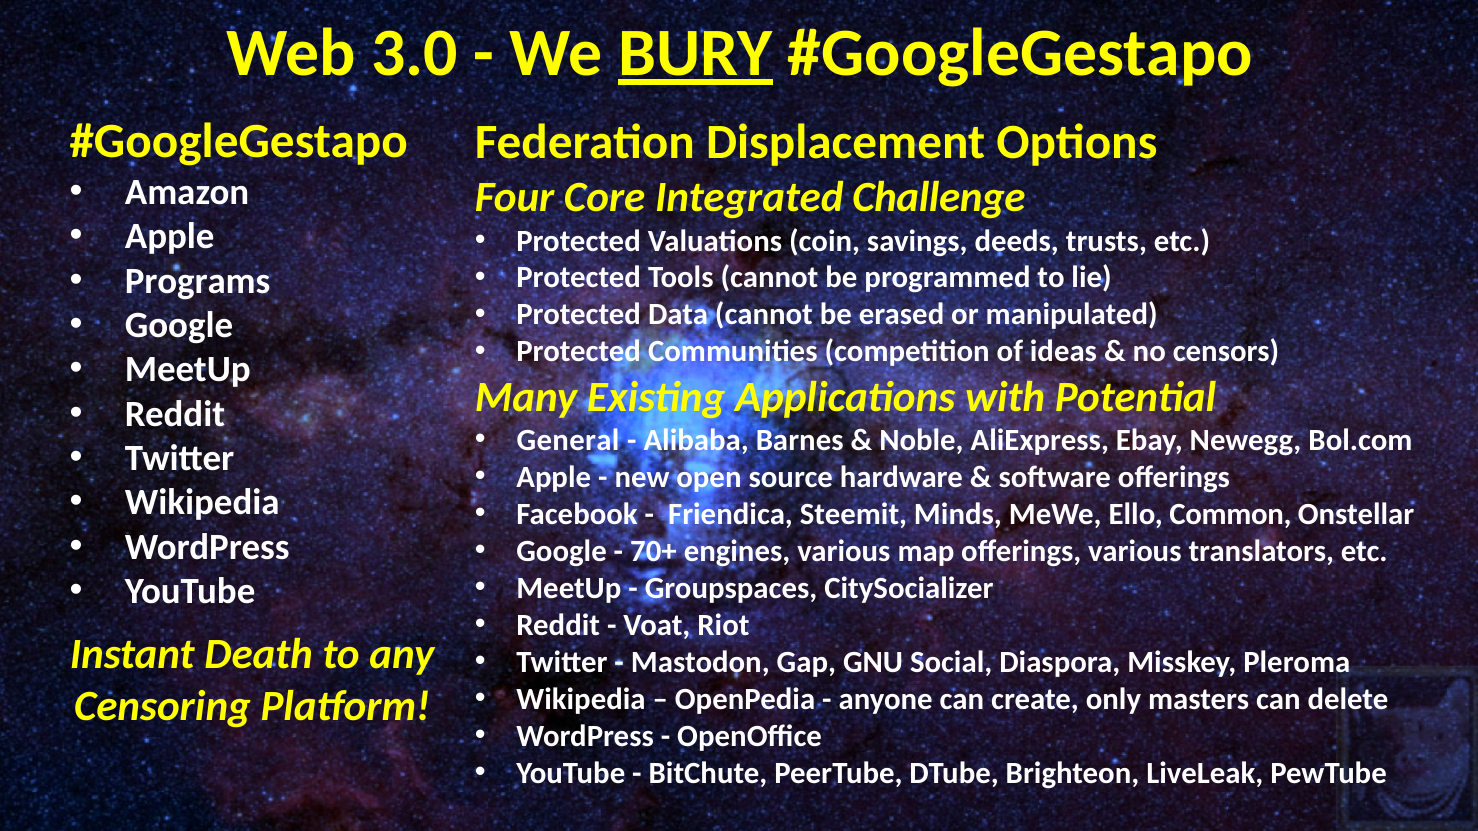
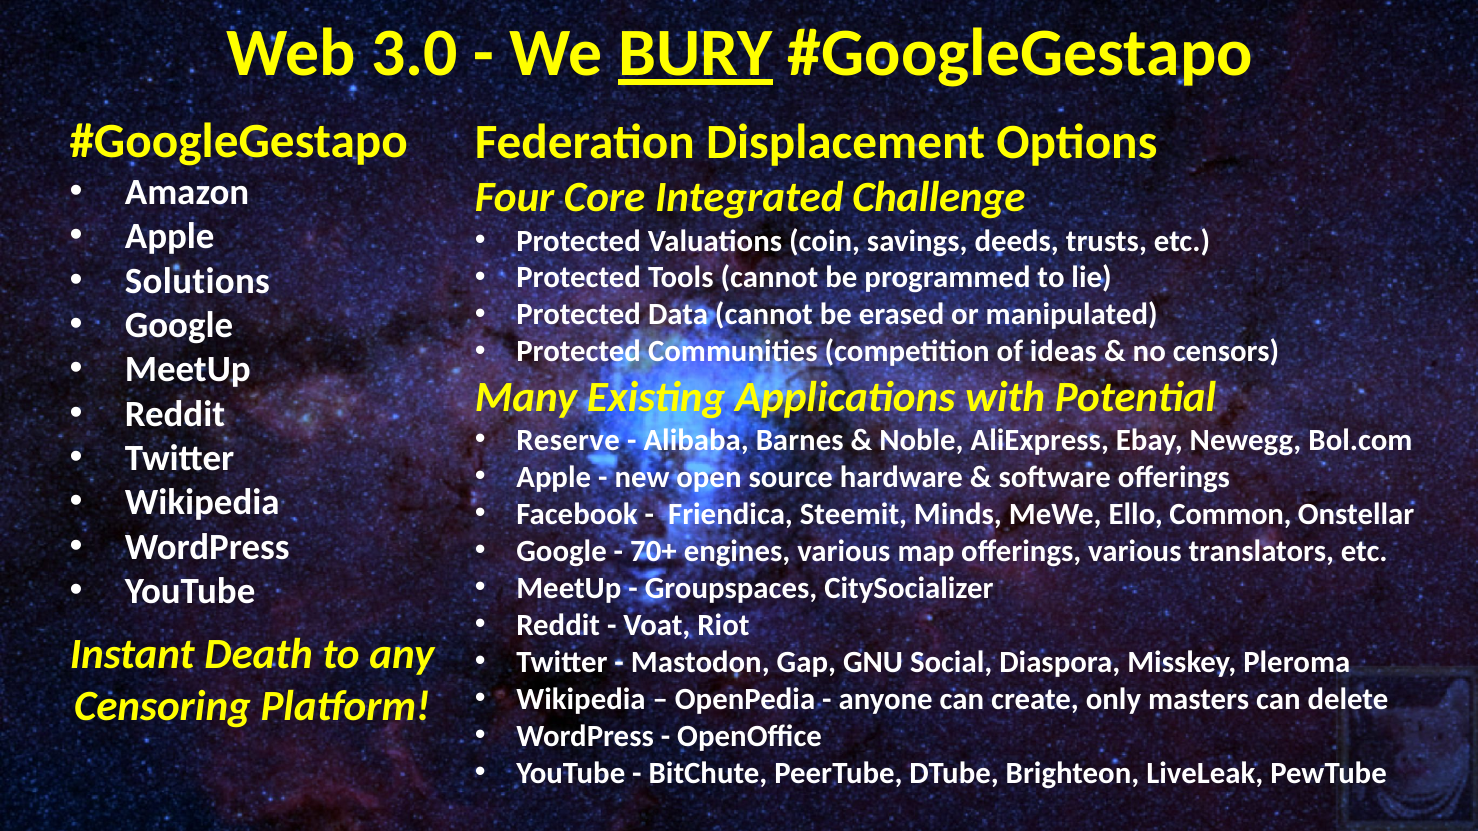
Programs: Programs -> Solutions
General: General -> Reserve
